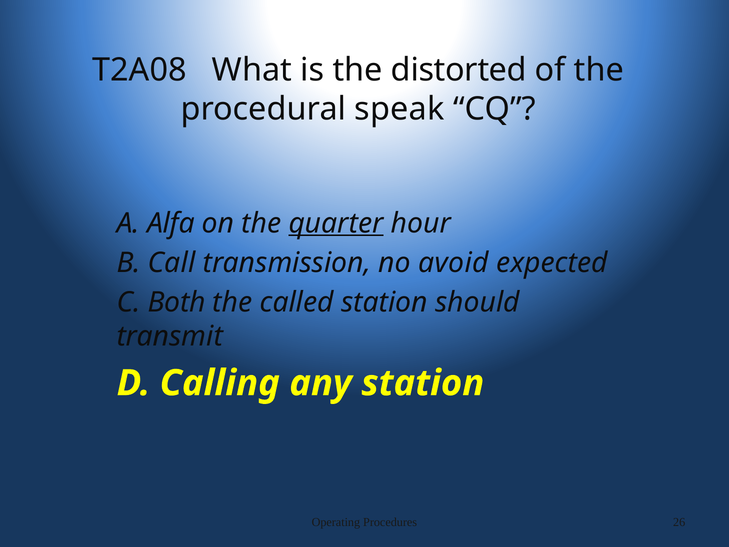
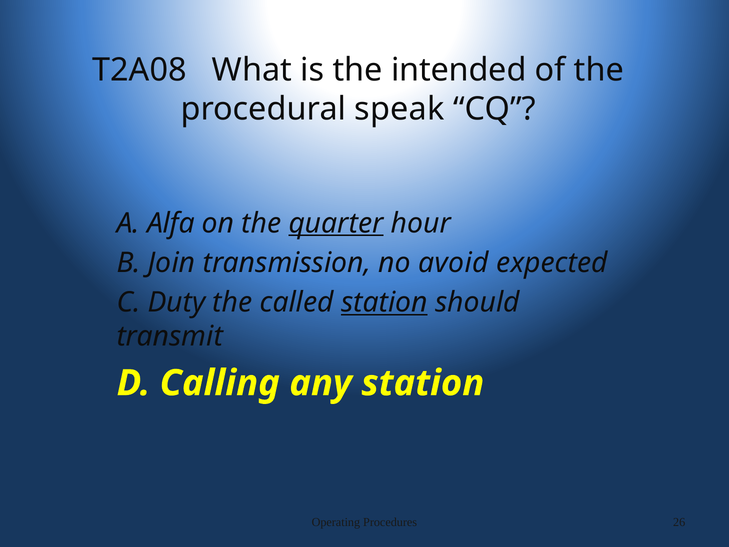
distorted: distorted -> intended
Call: Call -> Join
Both: Both -> Duty
station at (384, 302) underline: none -> present
